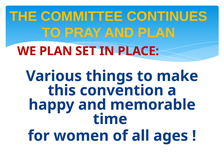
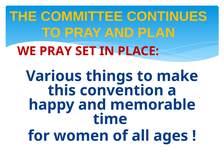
WE PLAN: PLAN -> PRAY
